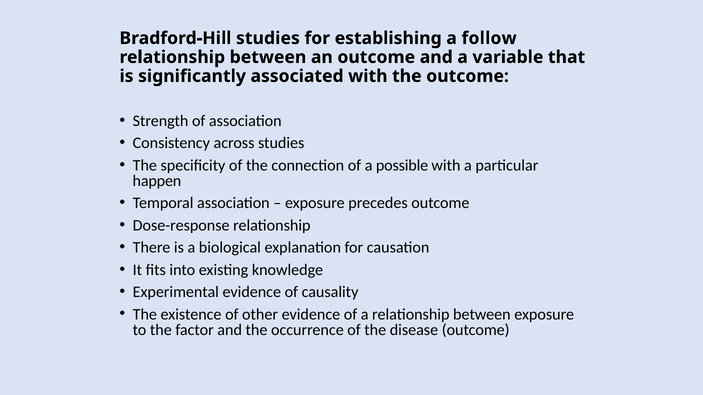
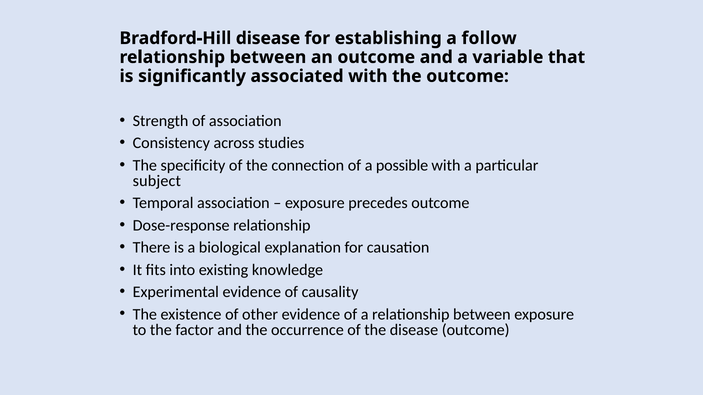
Bradford-Hill studies: studies -> disease
happen: happen -> subject
